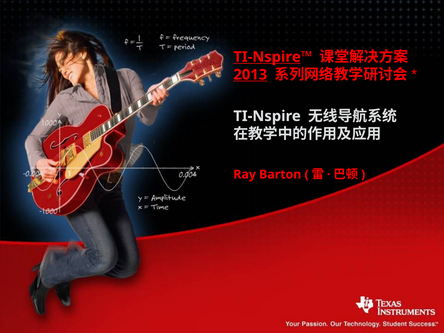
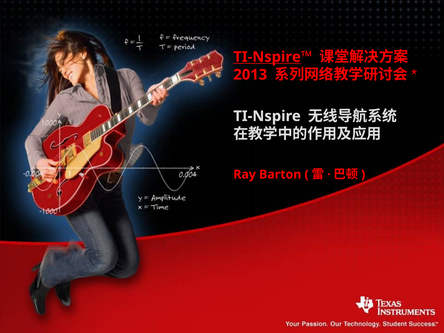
2013 underline: present -> none
